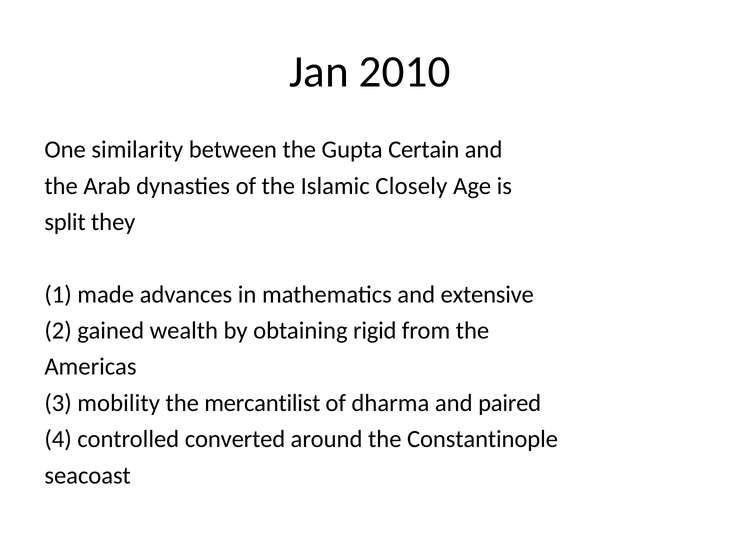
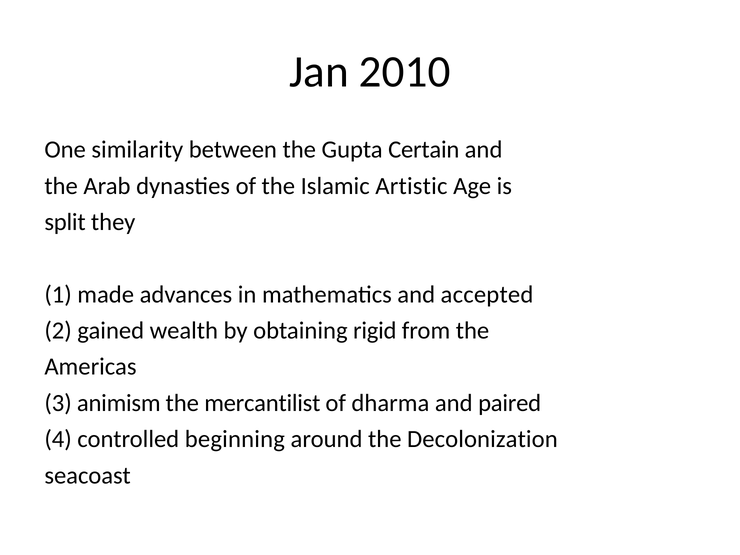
Closely: Closely -> Artistic
extensive: extensive -> accepted
mobility: mobility -> animism
converted: converted -> beginning
Constantinople: Constantinople -> Decolonization
